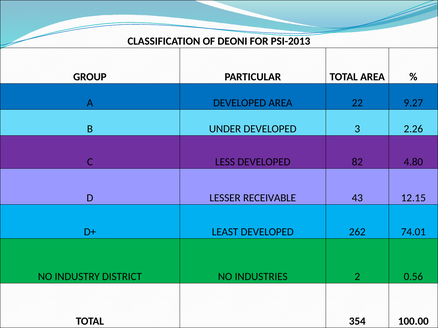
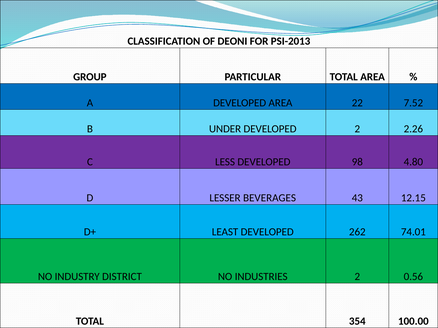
9.27: 9.27 -> 7.52
DEVELOPED 3: 3 -> 2
82: 82 -> 98
RECEIVABLE: RECEIVABLE -> BEVERAGES
